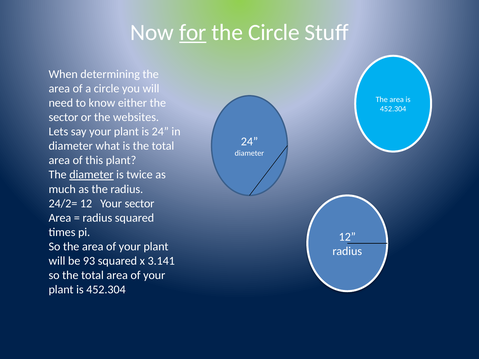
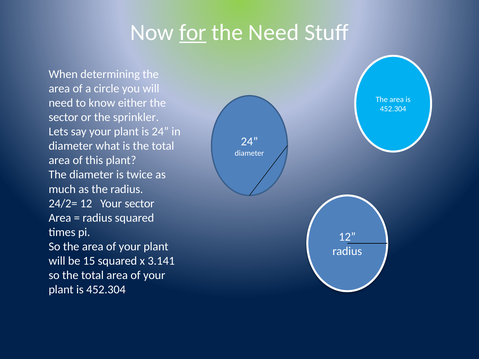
the Circle: Circle -> Need
websites: websites -> sprinkler
diameter at (91, 175) underline: present -> none
93: 93 -> 15
